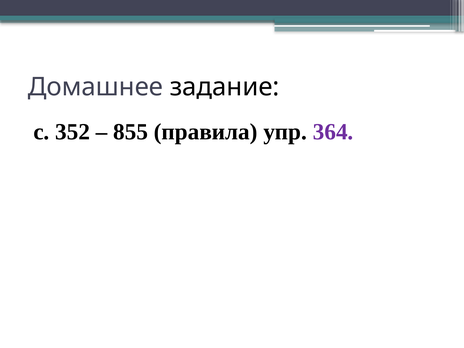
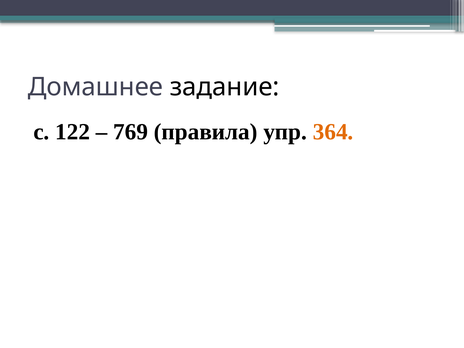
352: 352 -> 122
855: 855 -> 769
364 colour: purple -> orange
